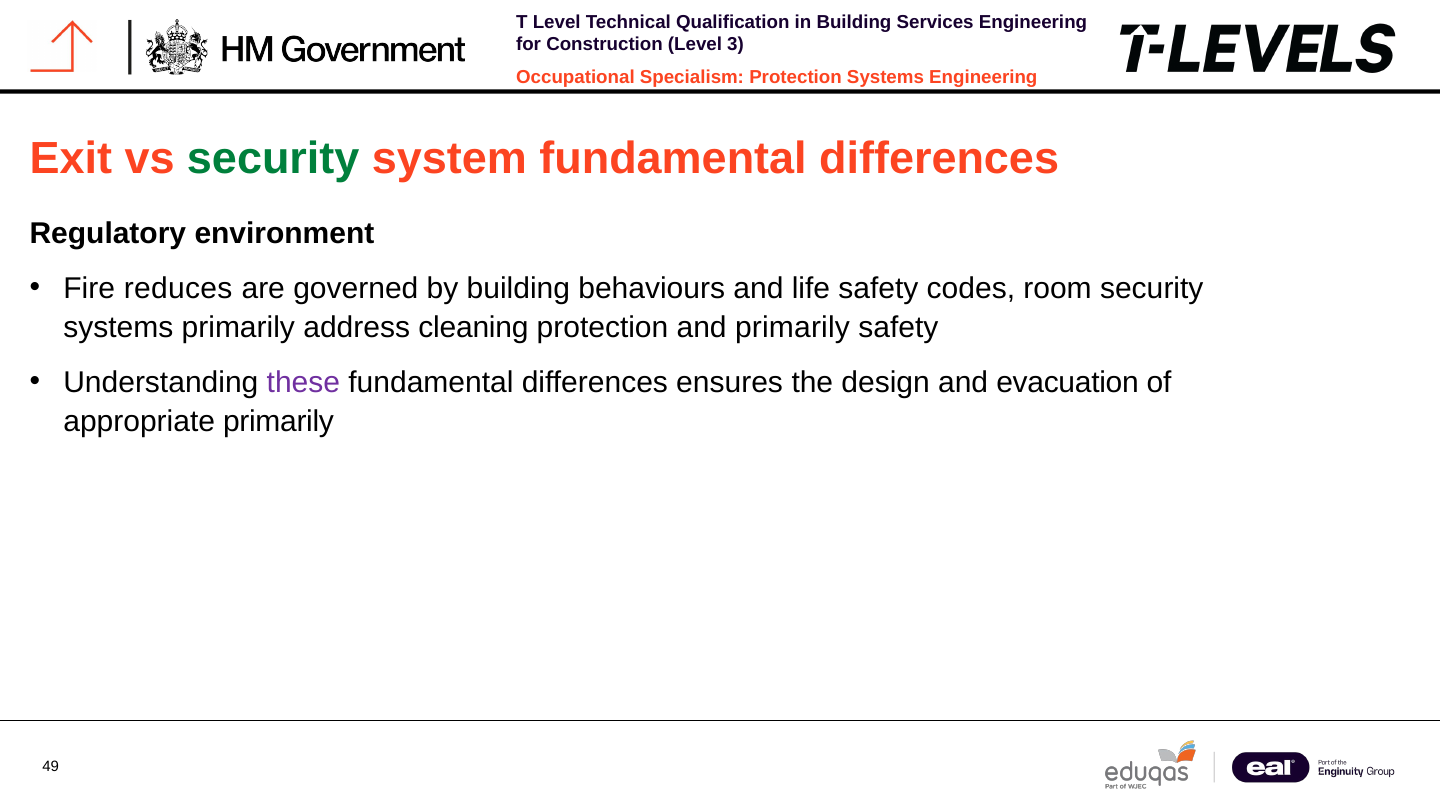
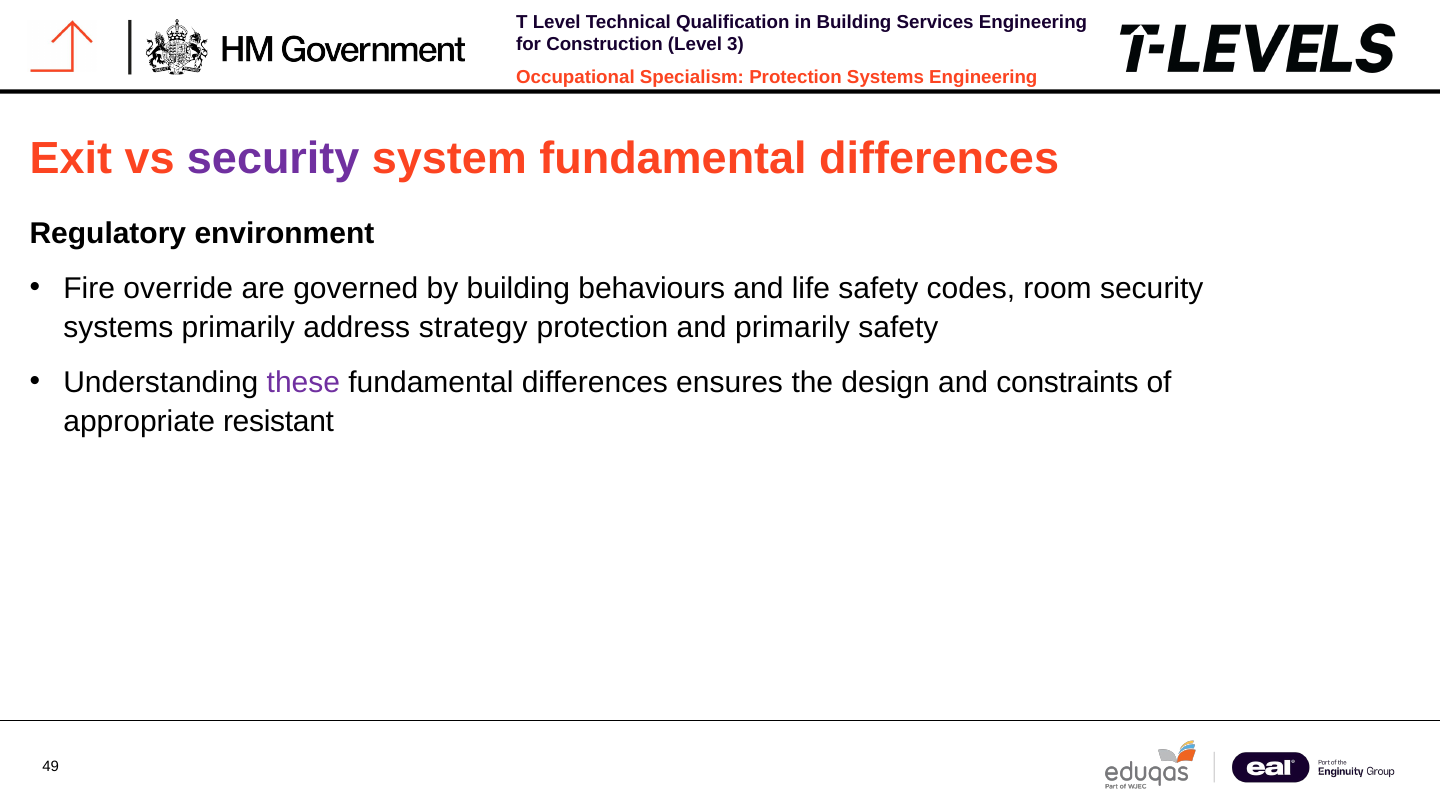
security at (273, 158) colour: green -> purple
reduces: reduces -> override
cleaning: cleaning -> strategy
evacuation: evacuation -> constraints
appropriate primarily: primarily -> resistant
